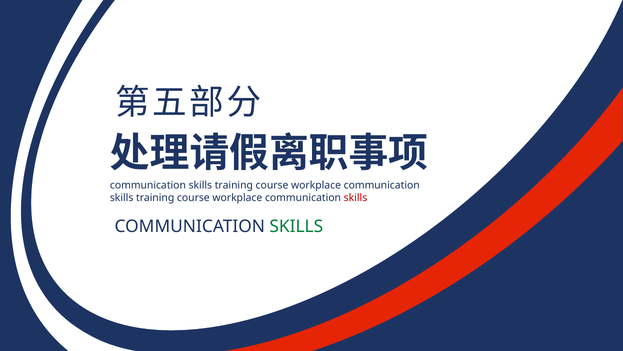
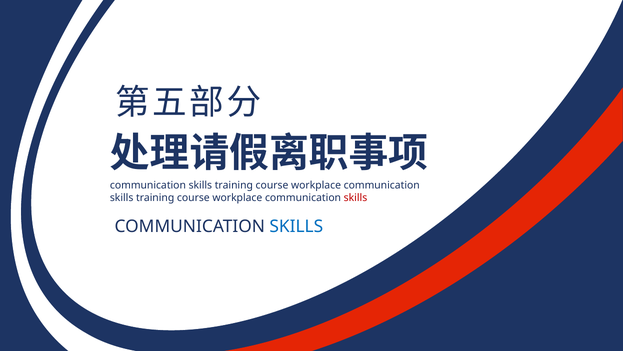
SKILLS at (296, 226) colour: green -> blue
